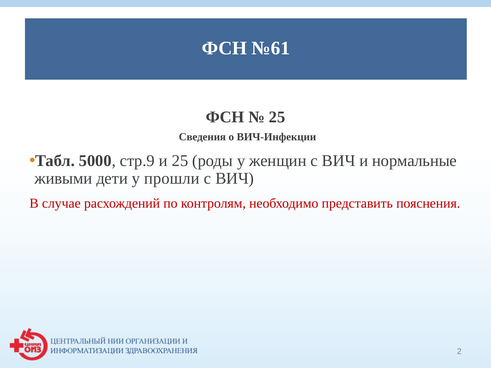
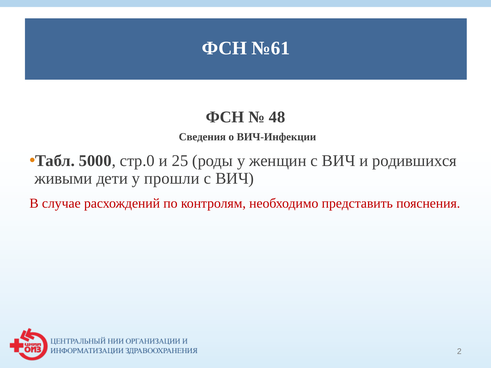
25 at (277, 117): 25 -> 48
стр.9: стр.9 -> стр.0
нормальные: нормальные -> родившихся
